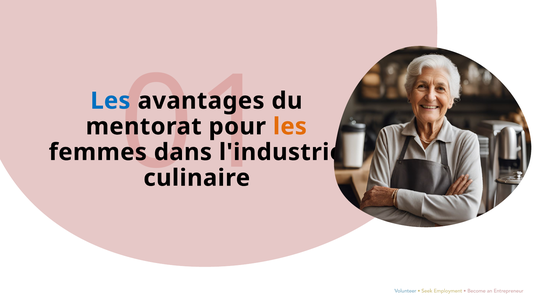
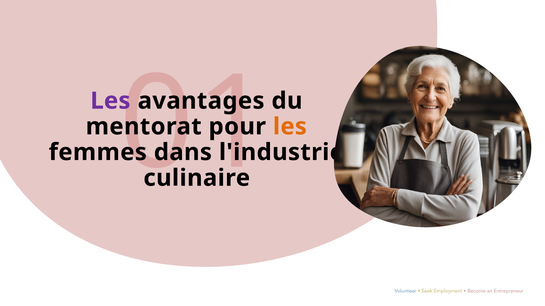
Les at (110, 101) colour: blue -> purple
